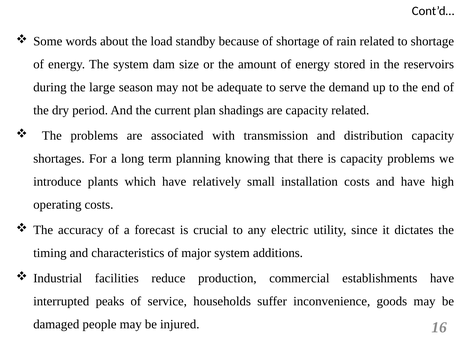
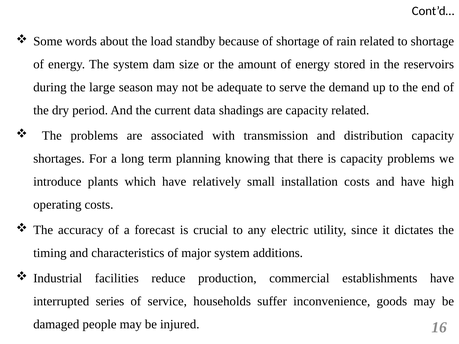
plan: plan -> data
peaks: peaks -> series
